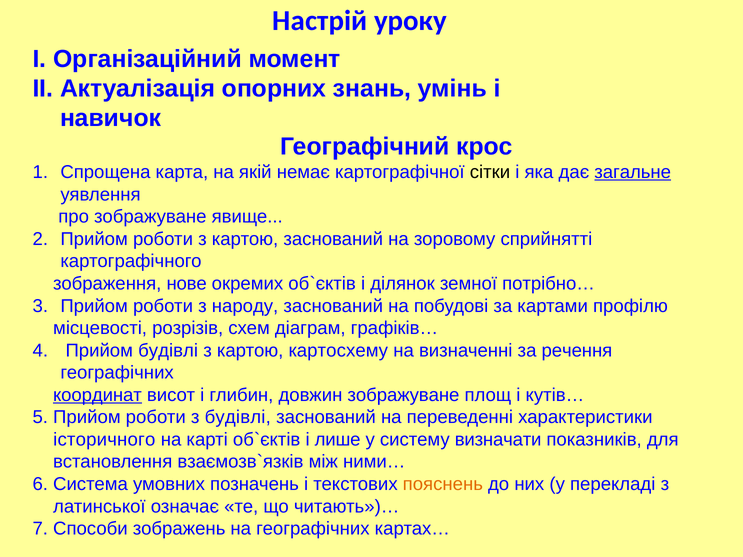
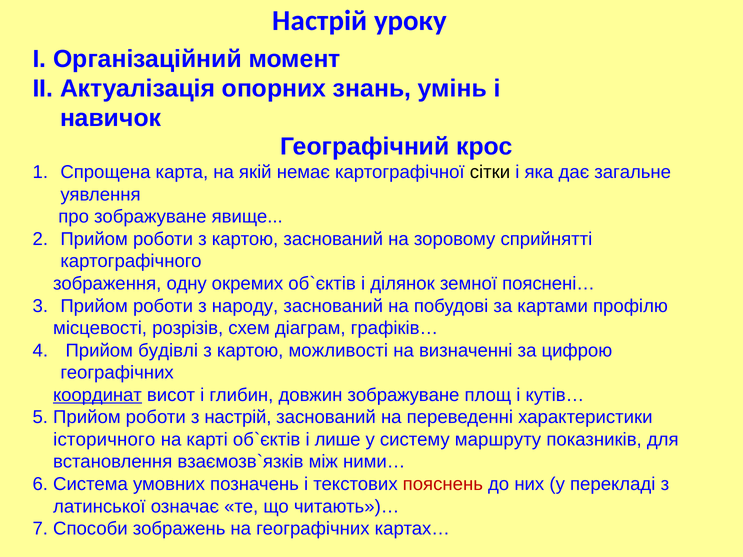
загальне underline: present -> none
нове: нове -> одну
потрібно…: потрібно… -> пояснені…
картосхему: картосхему -> можливості
речення: речення -> цифрою
з будівлі: будівлі -> настрій
визначати: визначати -> маршруту
пояснень colour: orange -> red
